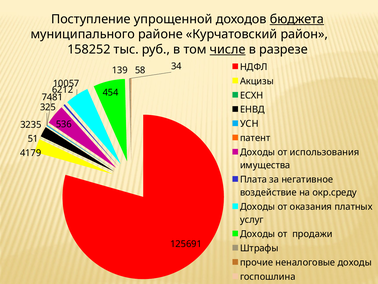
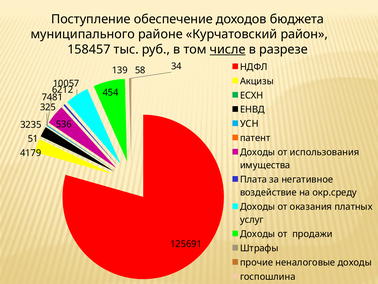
упрощенной: упрощенной -> обеспечение
бюджета underline: present -> none
158252: 158252 -> 158457
